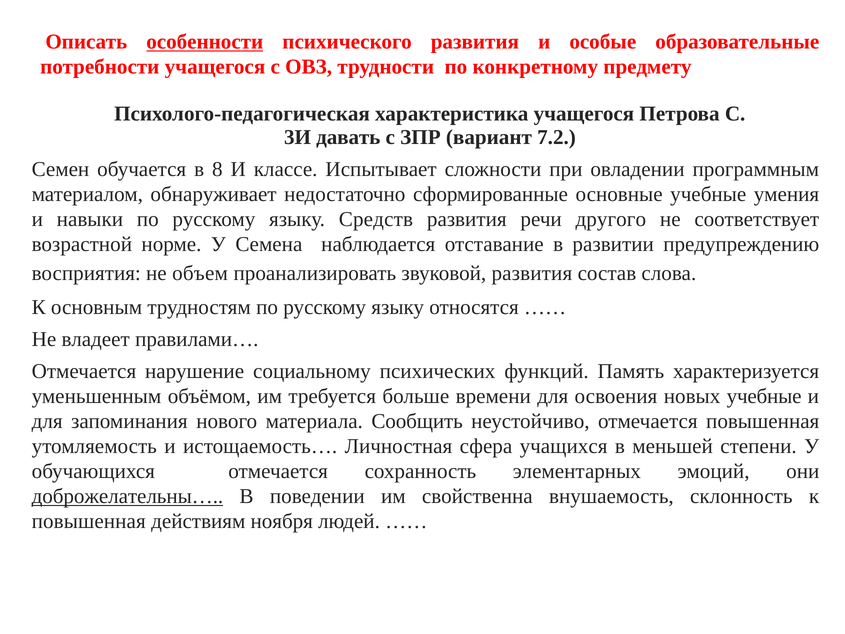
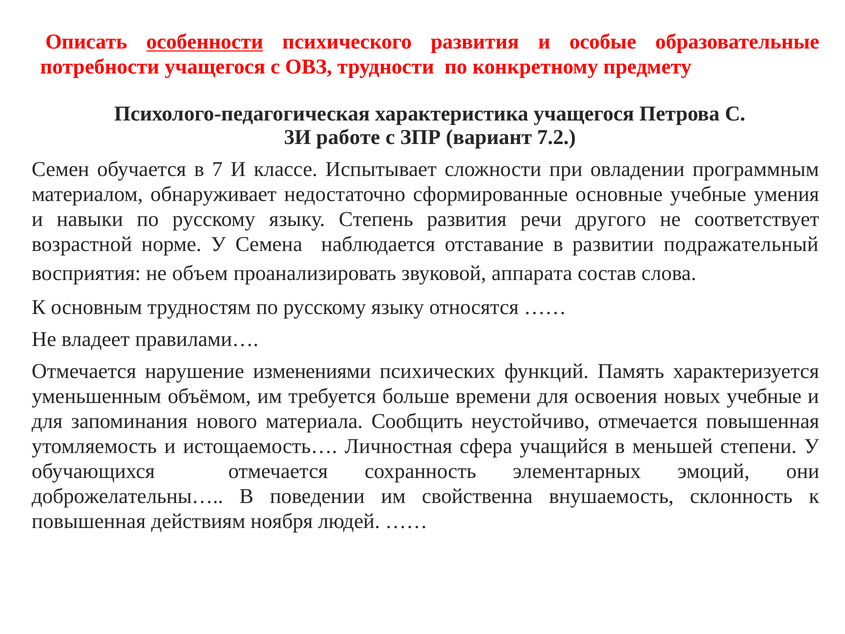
давать: давать -> работе
8: 8 -> 7
Средств: Средств -> Степень
предупреждению: предупреждению -> подражательный
звуковой развития: развития -> аппарата
социальному: социальному -> изменениями
учащихся: учащихся -> учащийся
доброжелательны… underline: present -> none
